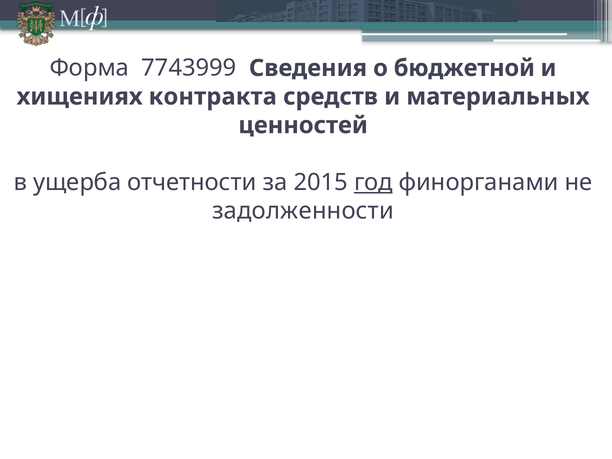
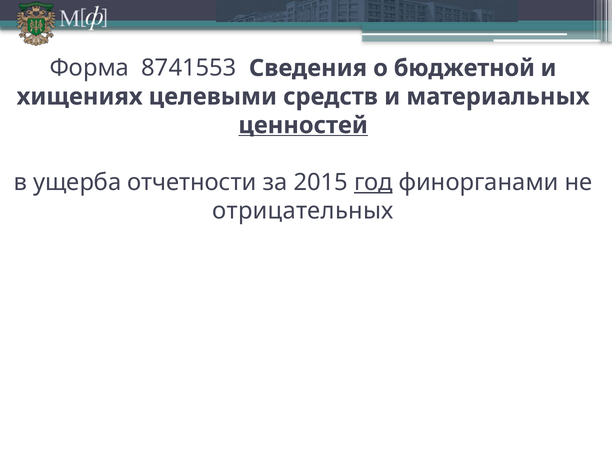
7743999: 7743999 -> 8741553
контракта: контракта -> целевыми
ценностей underline: none -> present
задолженности: задолженности -> отрицательных
